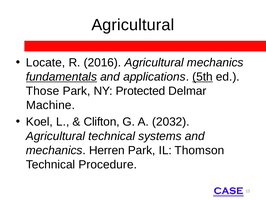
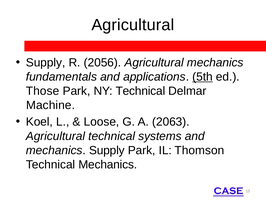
Locate at (46, 62): Locate -> Supply
2016: 2016 -> 2056
fundamentals underline: present -> none
NY Protected: Protected -> Technical
Clifton: Clifton -> Loose
2032: 2032 -> 2063
mechanics Herren: Herren -> Supply
Technical Procedure: Procedure -> Mechanics
